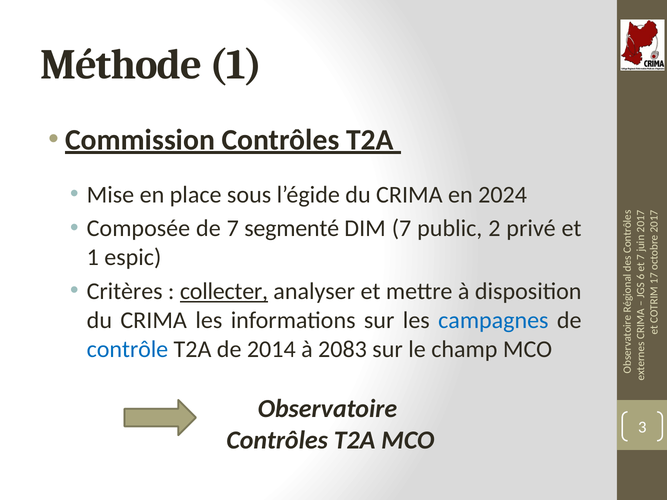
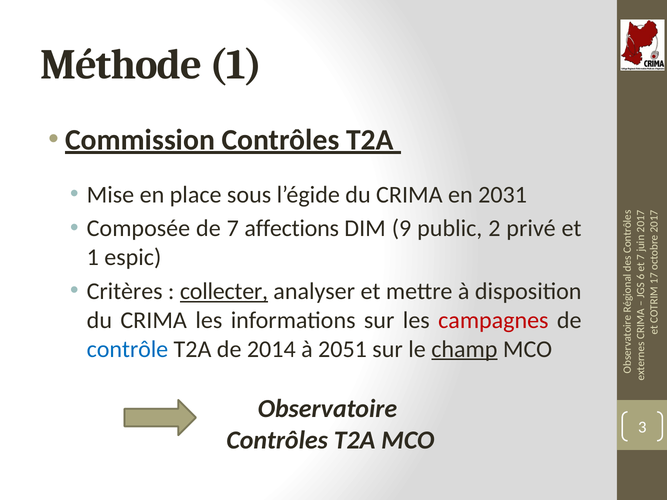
2024: 2024 -> 2031
segmenté: segmenté -> affections
DIM 7: 7 -> 9
campagnes colour: blue -> red
2083: 2083 -> 2051
champ underline: none -> present
